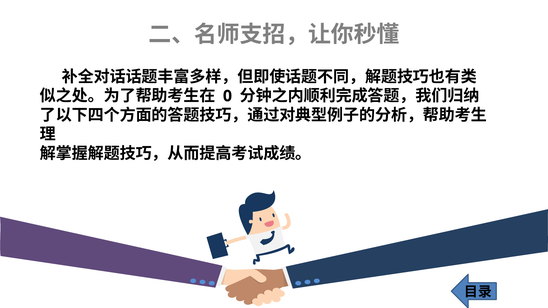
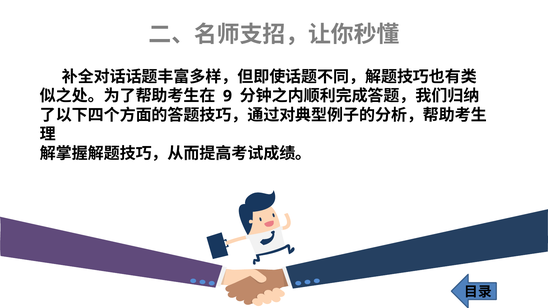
0: 0 -> 9
